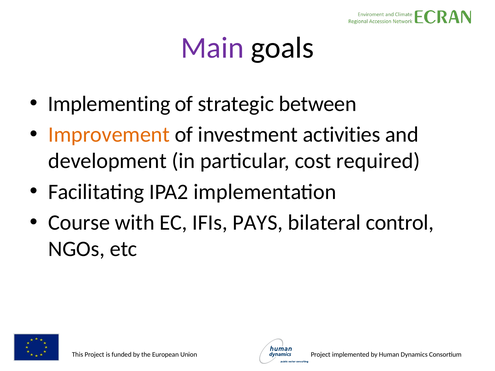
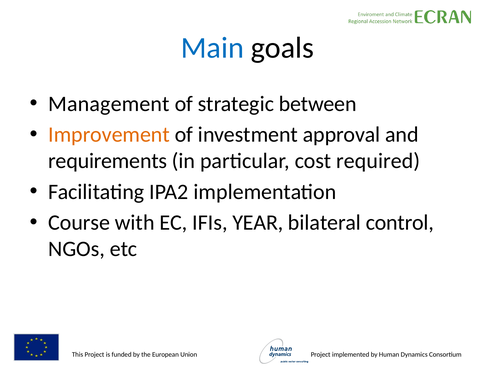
Main colour: purple -> blue
Implementing: Implementing -> Management
activities: activities -> approval
development: development -> requirements
PAYS: PAYS -> YEAR
